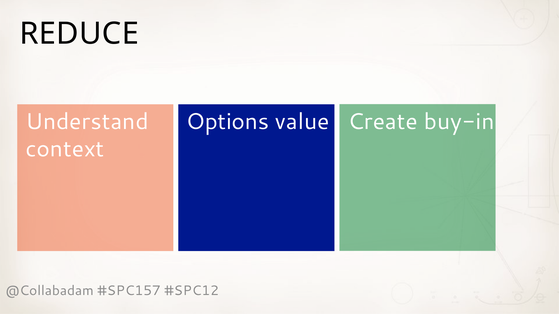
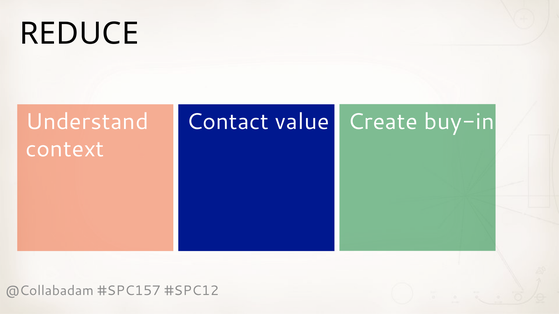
Options: Options -> Contact
